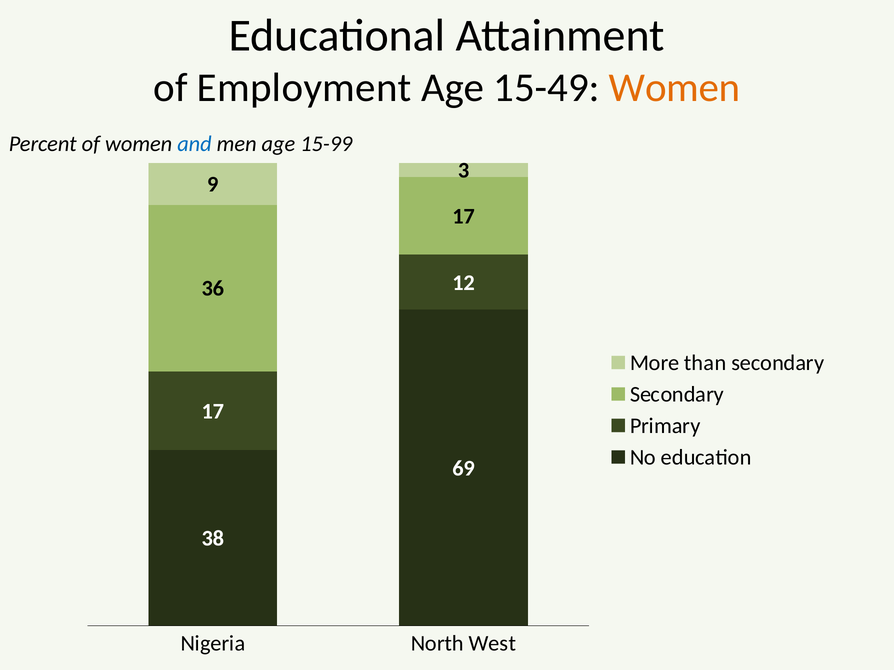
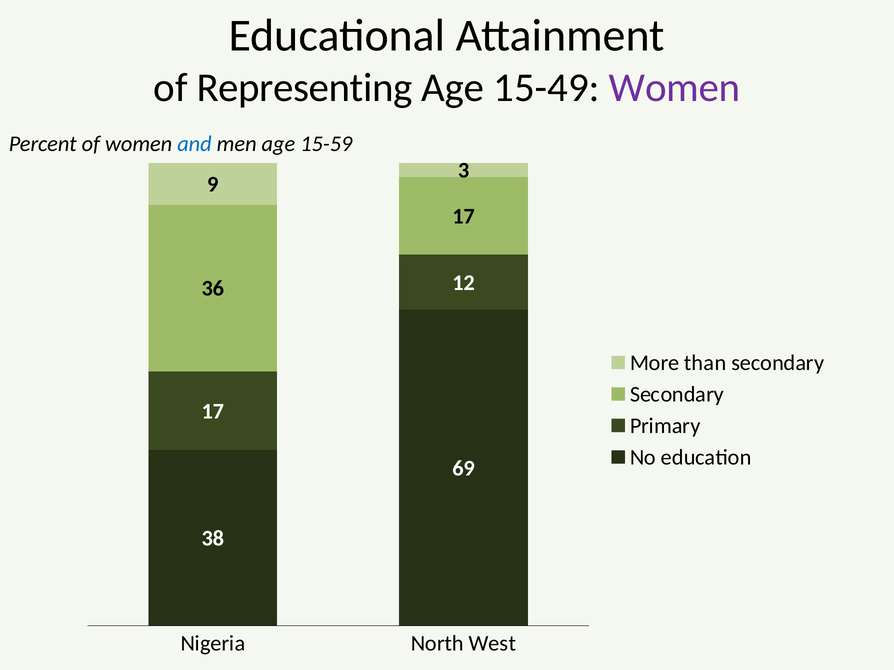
Employment: Employment -> Representing
Women at (675, 88) colour: orange -> purple
15-99: 15-99 -> 15-59
